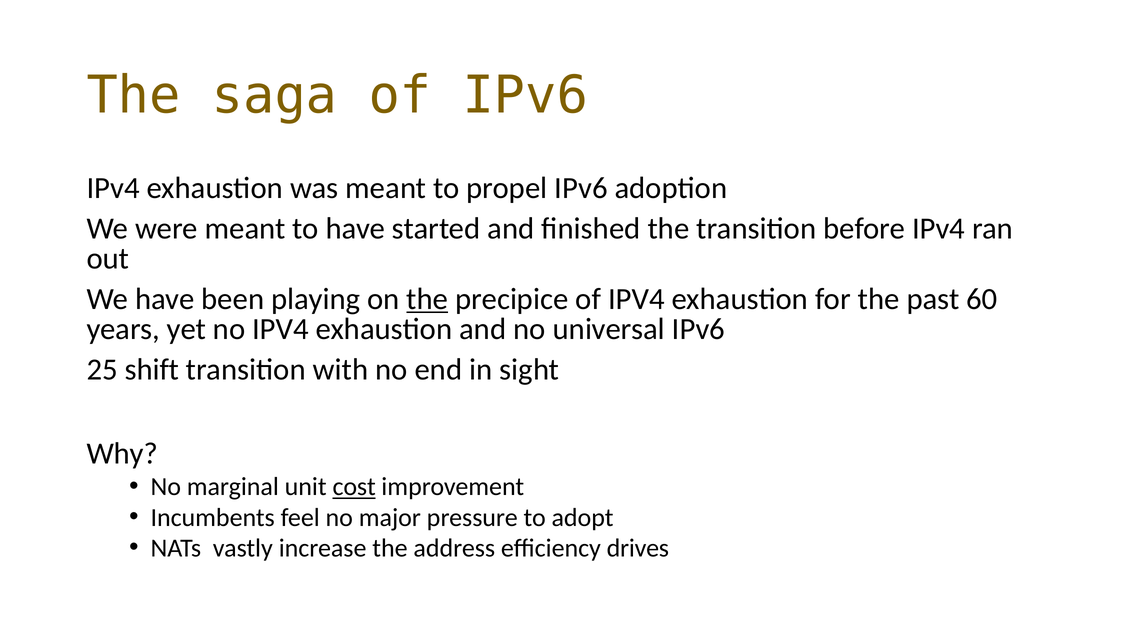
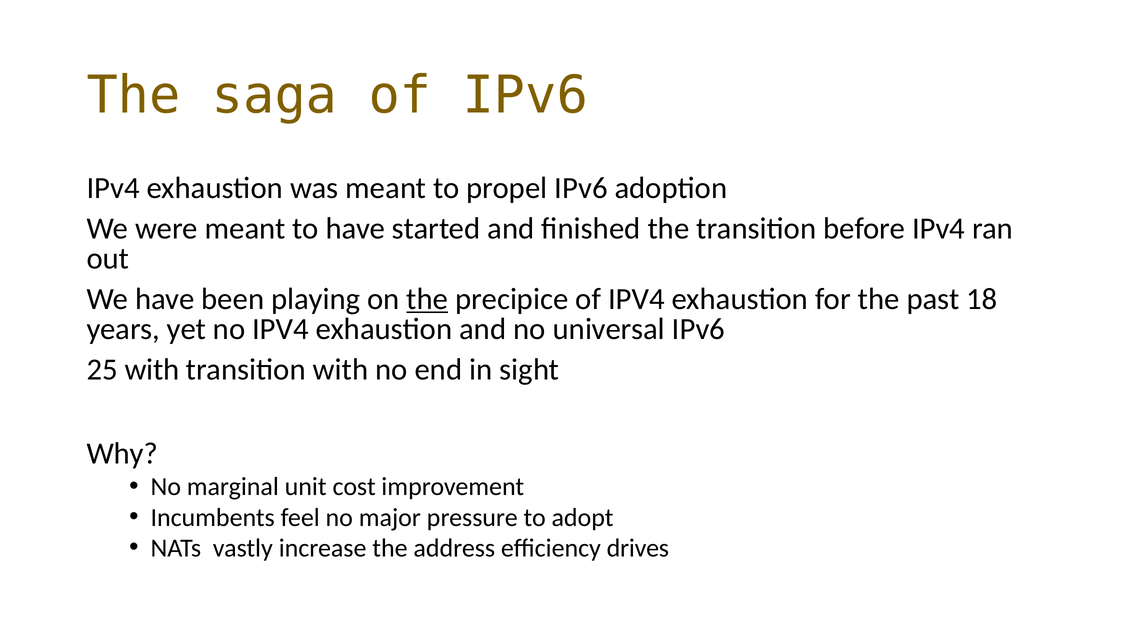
60: 60 -> 18
25 shift: shift -> with
cost underline: present -> none
